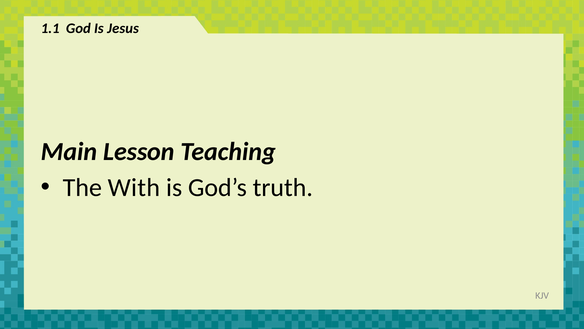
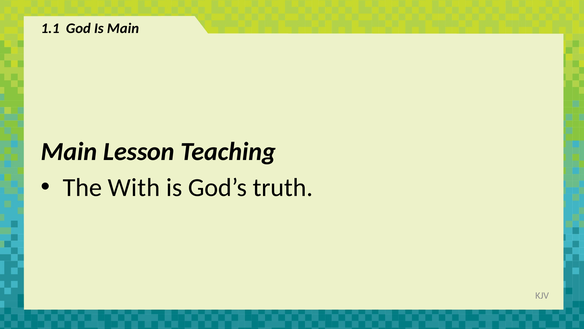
Is Jesus: Jesus -> Main
